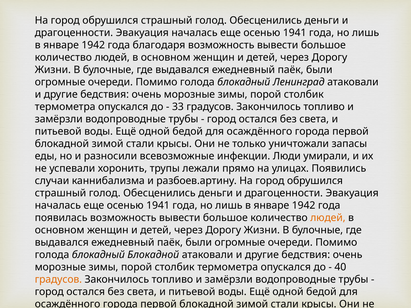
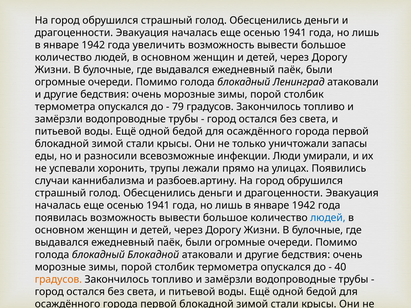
благодаря: благодаря -> увеличить
33: 33 -> 79
людей at (328, 218) colour: orange -> blue
